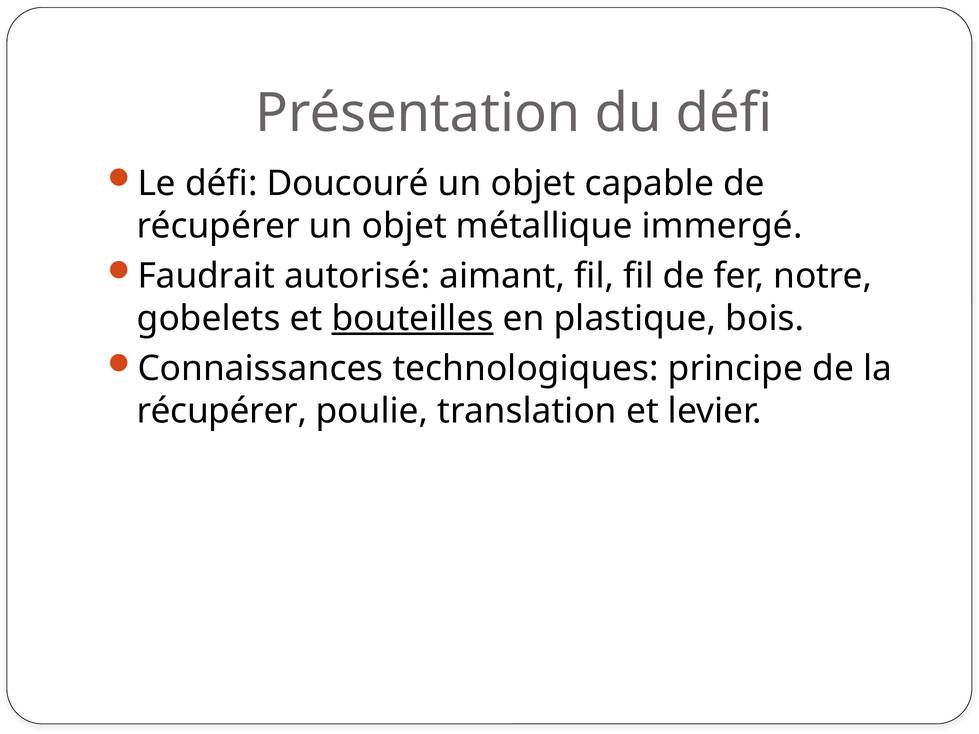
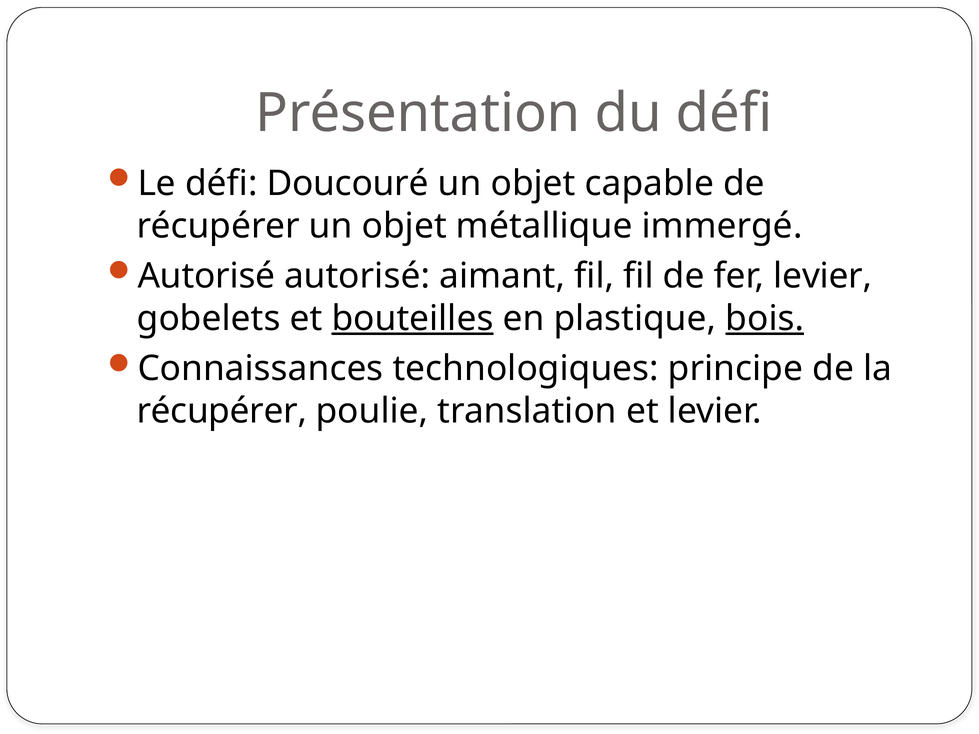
Faudrait at (206, 276): Faudrait -> Autorisé
fer notre: notre -> levier
bois underline: none -> present
